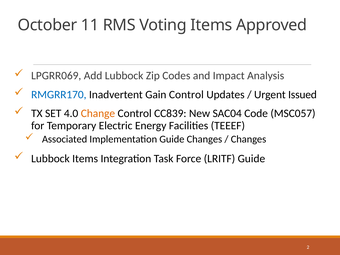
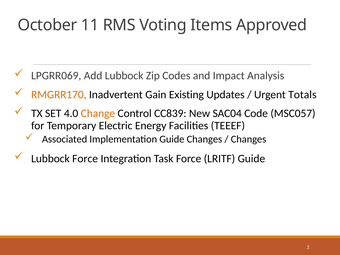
RMGRR170 colour: blue -> orange
Gain Control: Control -> Existing
Issued: Issued -> Totals
Lubbock Items: Items -> Force
